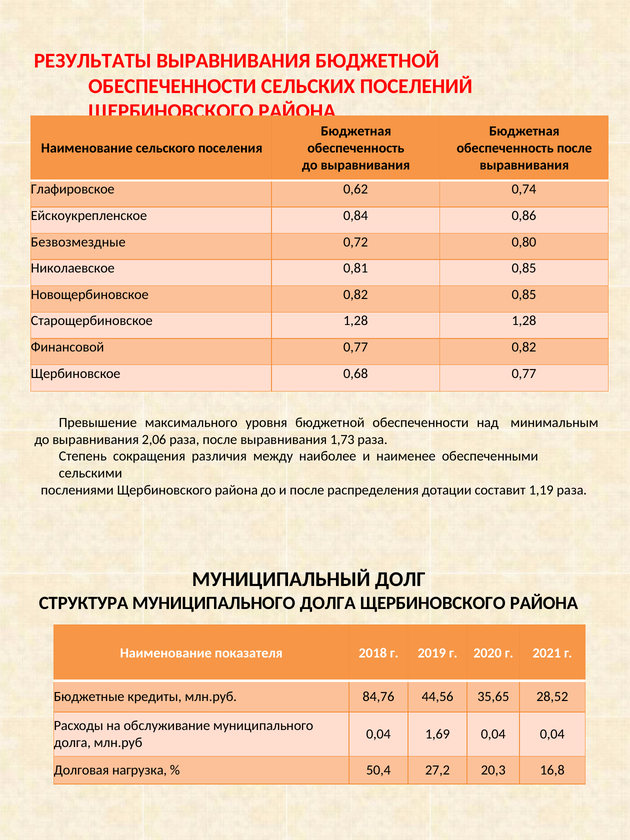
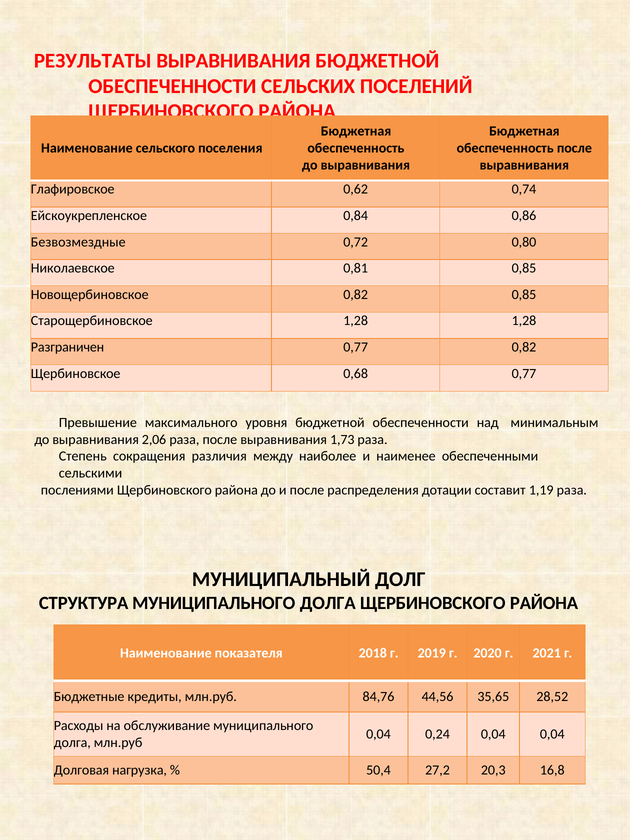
Финансовой: Финансовой -> Разграничен
1,69: 1,69 -> 0,24
